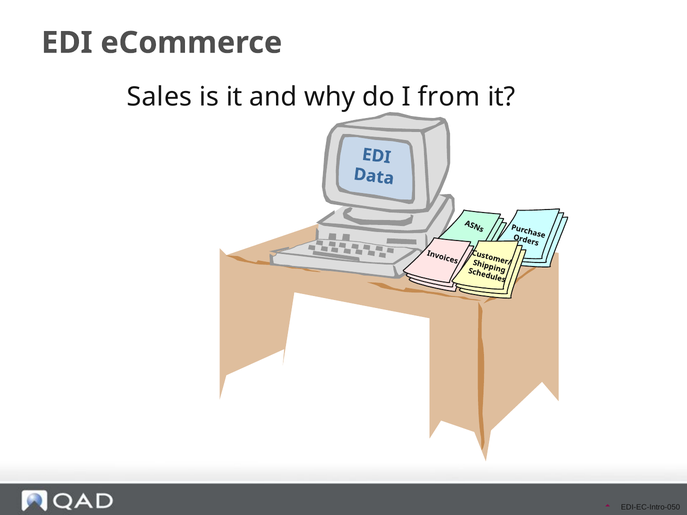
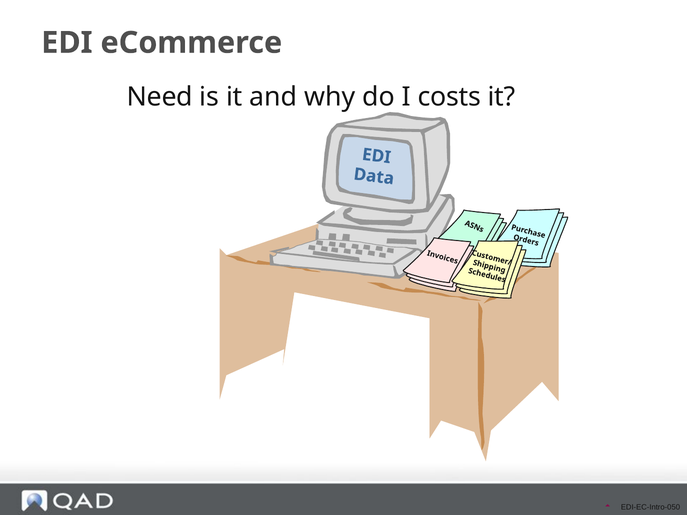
Sales: Sales -> Need
from: from -> costs
